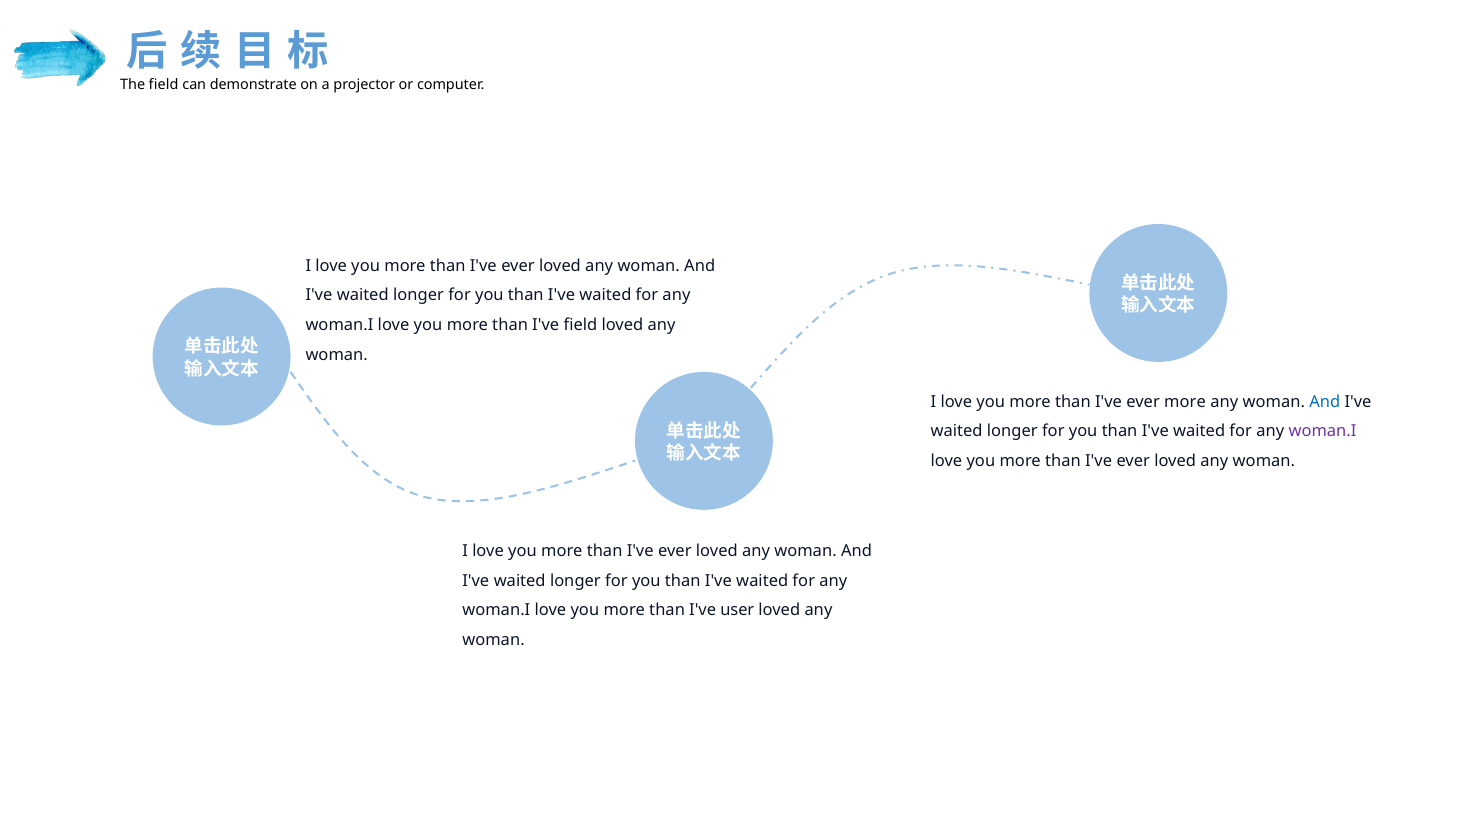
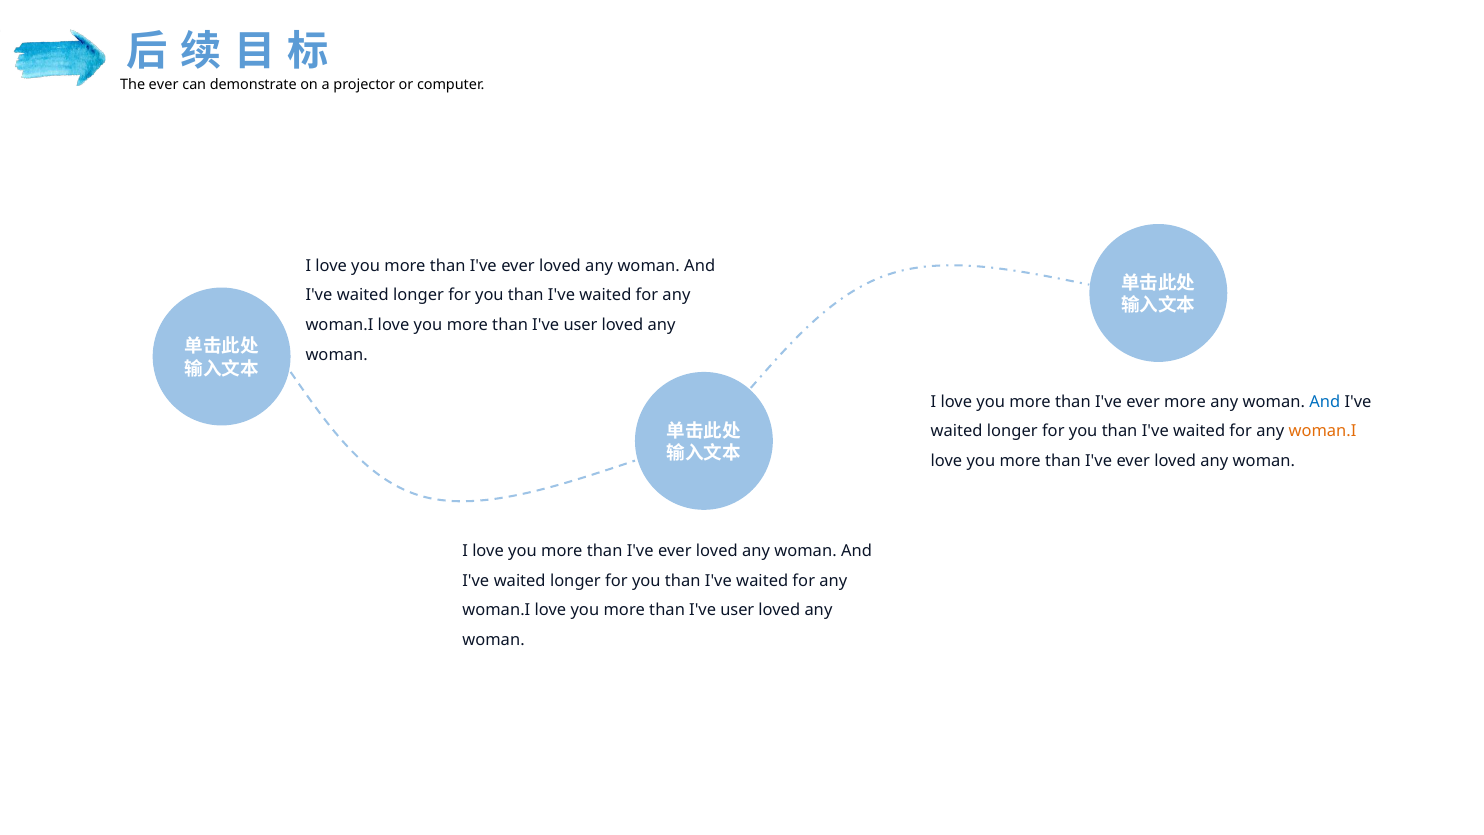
The field: field -> ever
field at (580, 325): field -> user
woman.I at (1323, 431) colour: purple -> orange
